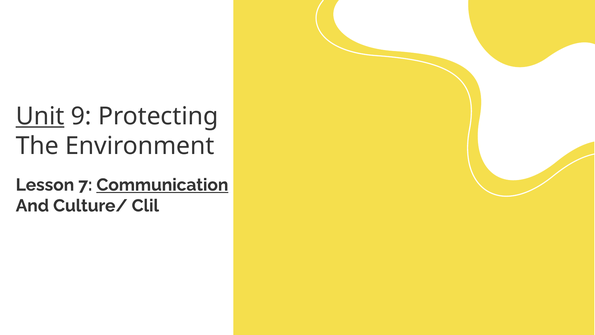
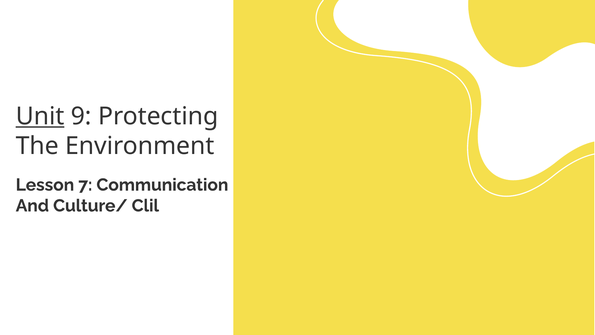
Communication underline: present -> none
